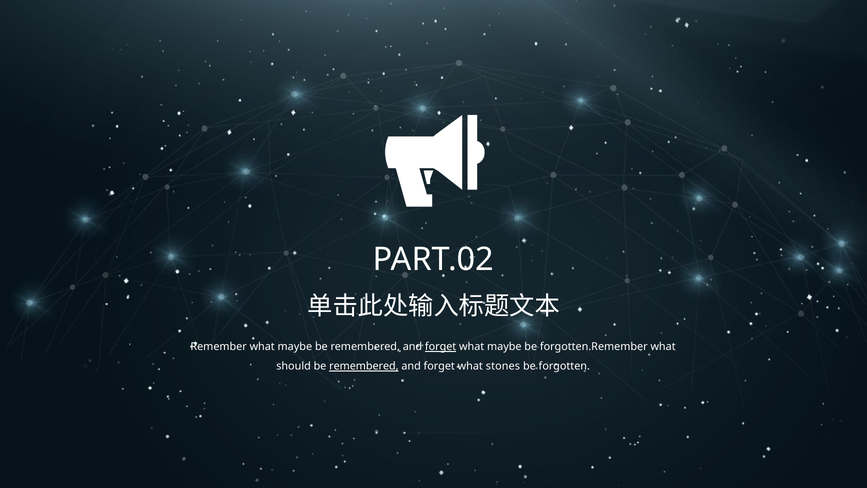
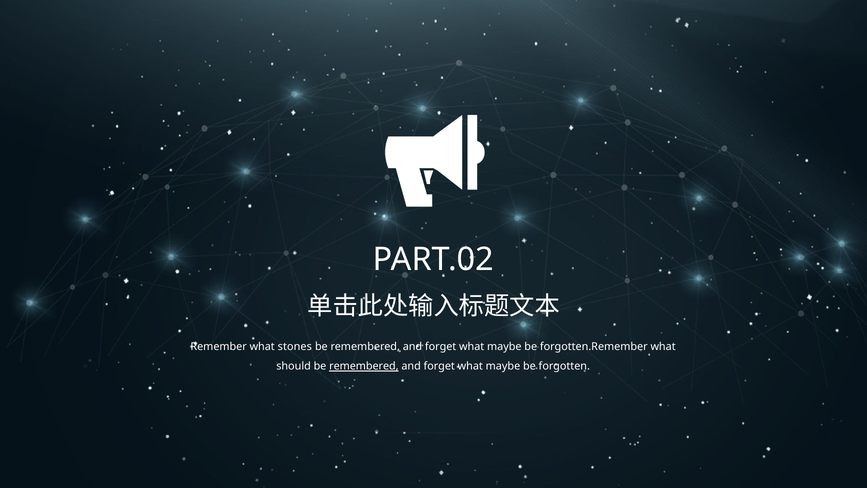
Remember what maybe: maybe -> stones
forget at (441, 347) underline: present -> none
stones at (503, 366): stones -> maybe
